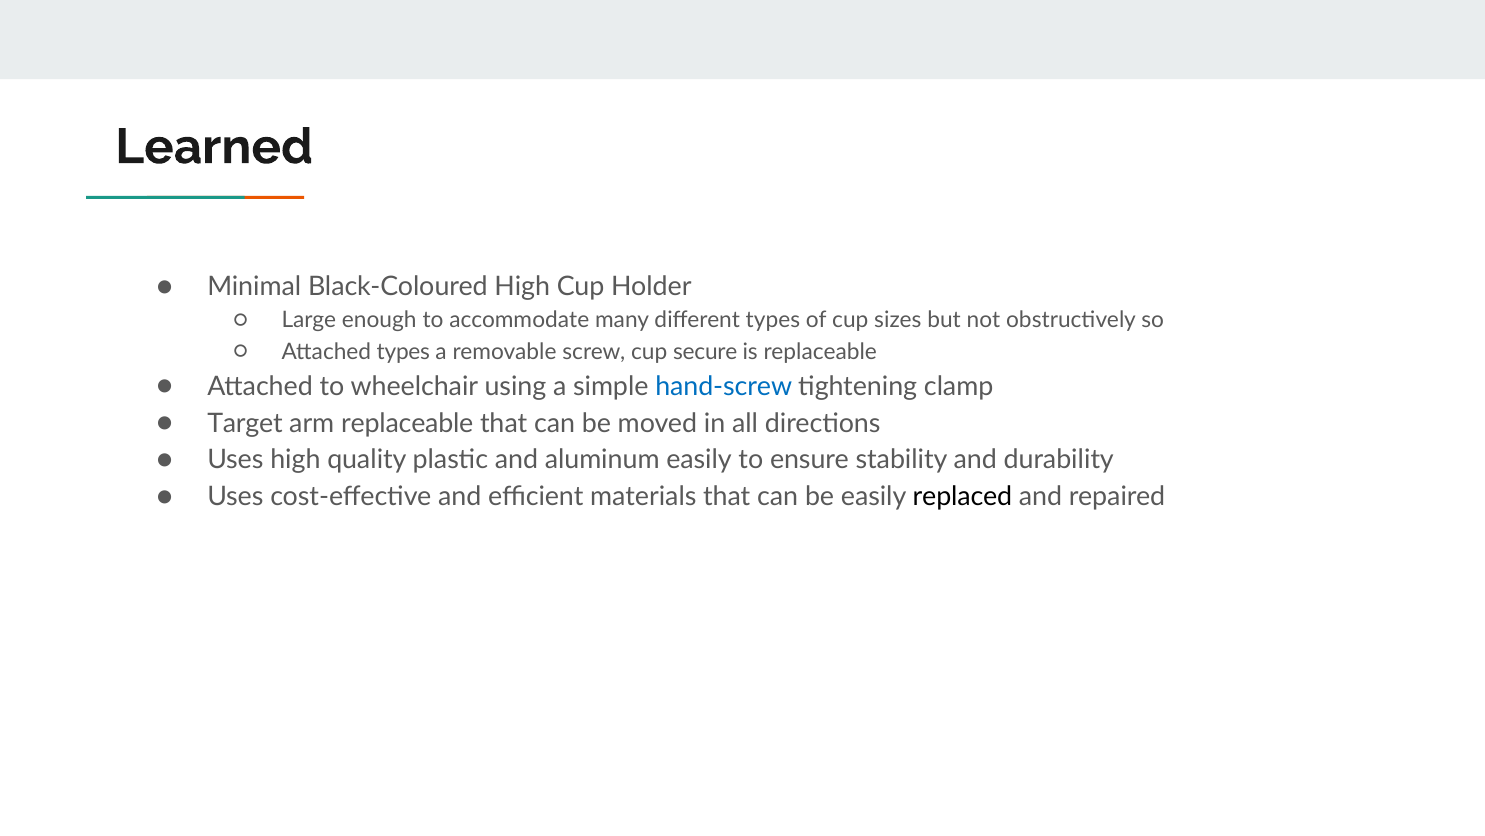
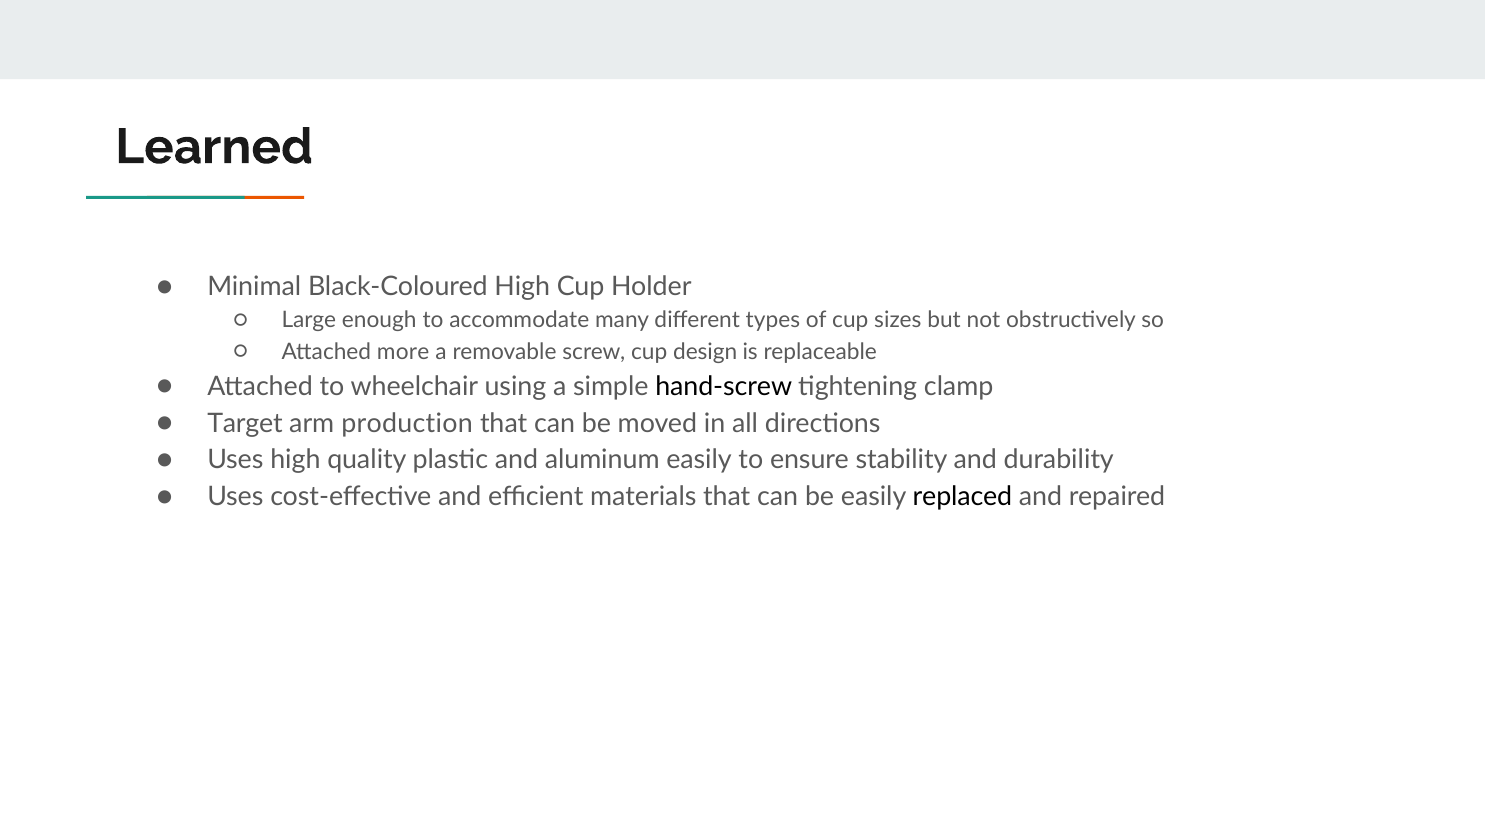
Attached types: types -> more
secure: secure -> design
hand-screw colour: blue -> black
arm replaceable: replaceable -> production
